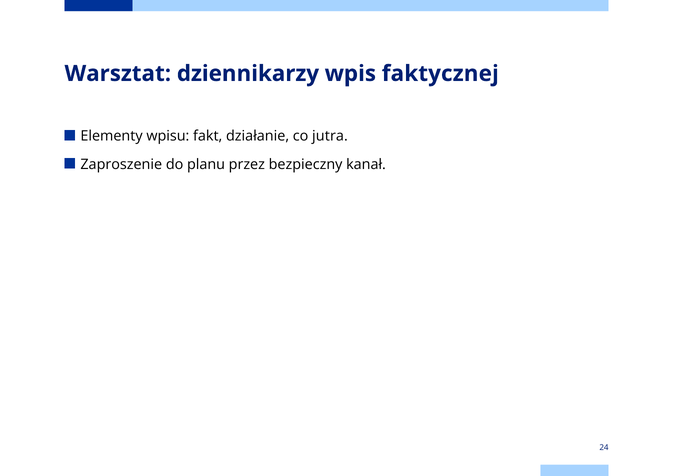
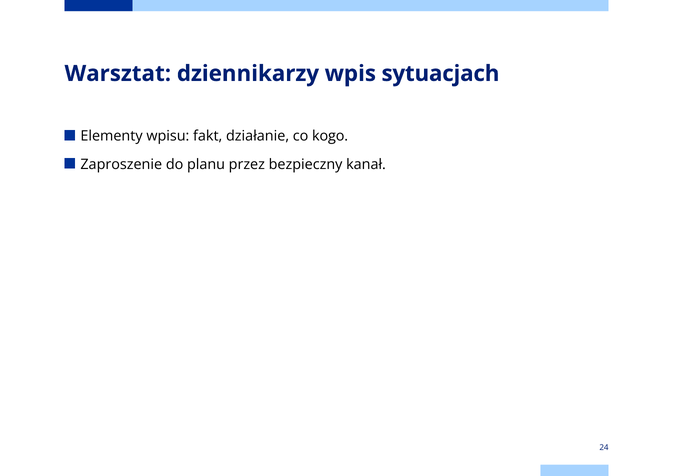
faktycznej: faktycznej -> sytuacjach
jutra: jutra -> kogo
